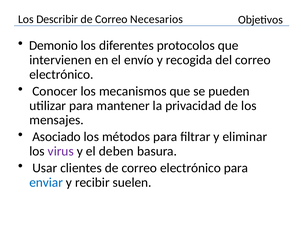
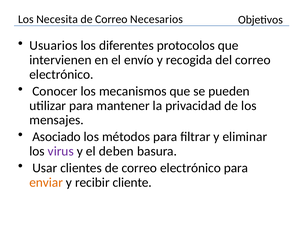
Describir: Describir -> Necesita
Demonio: Demonio -> Usuarios
enviar colour: blue -> orange
suelen: suelen -> cliente
